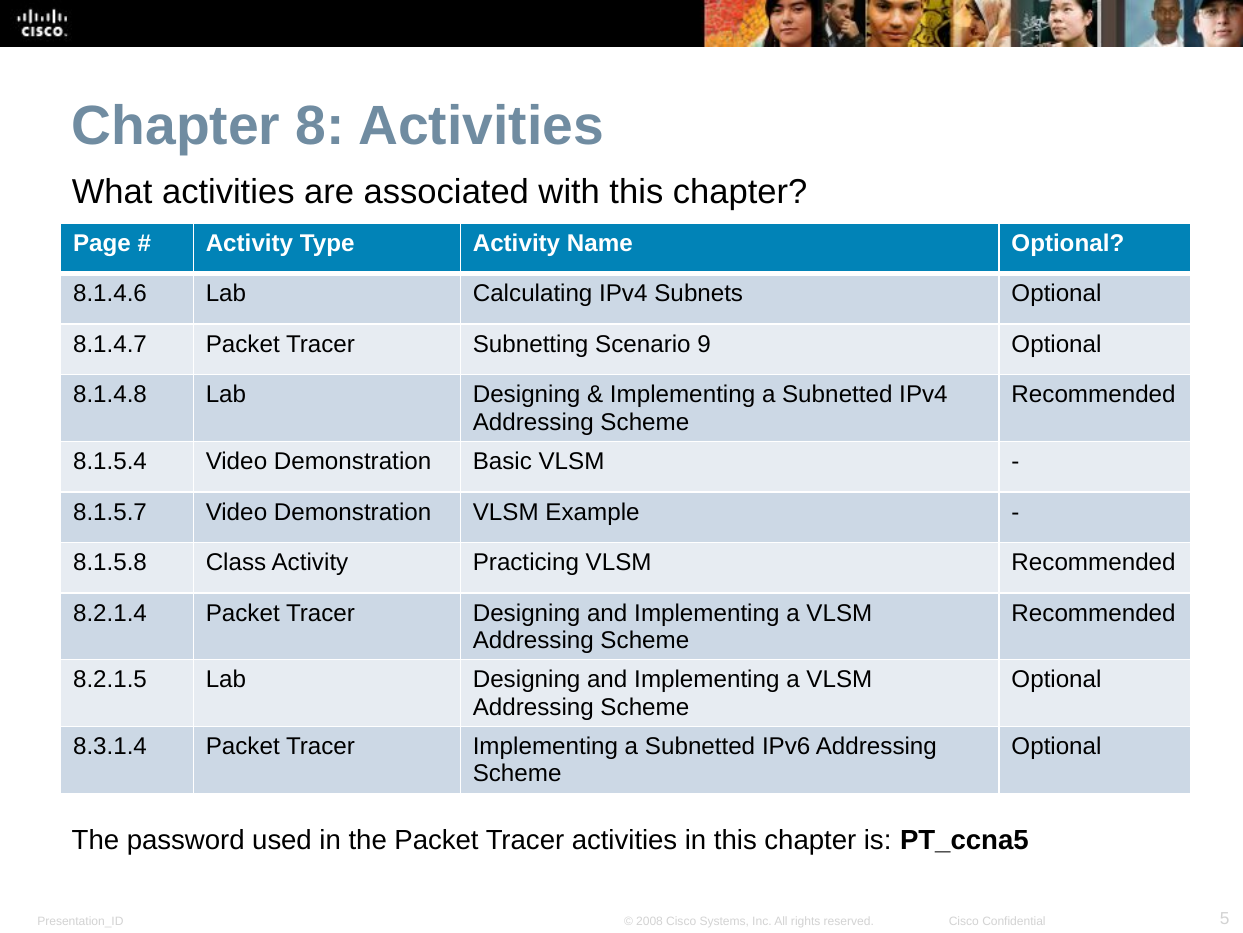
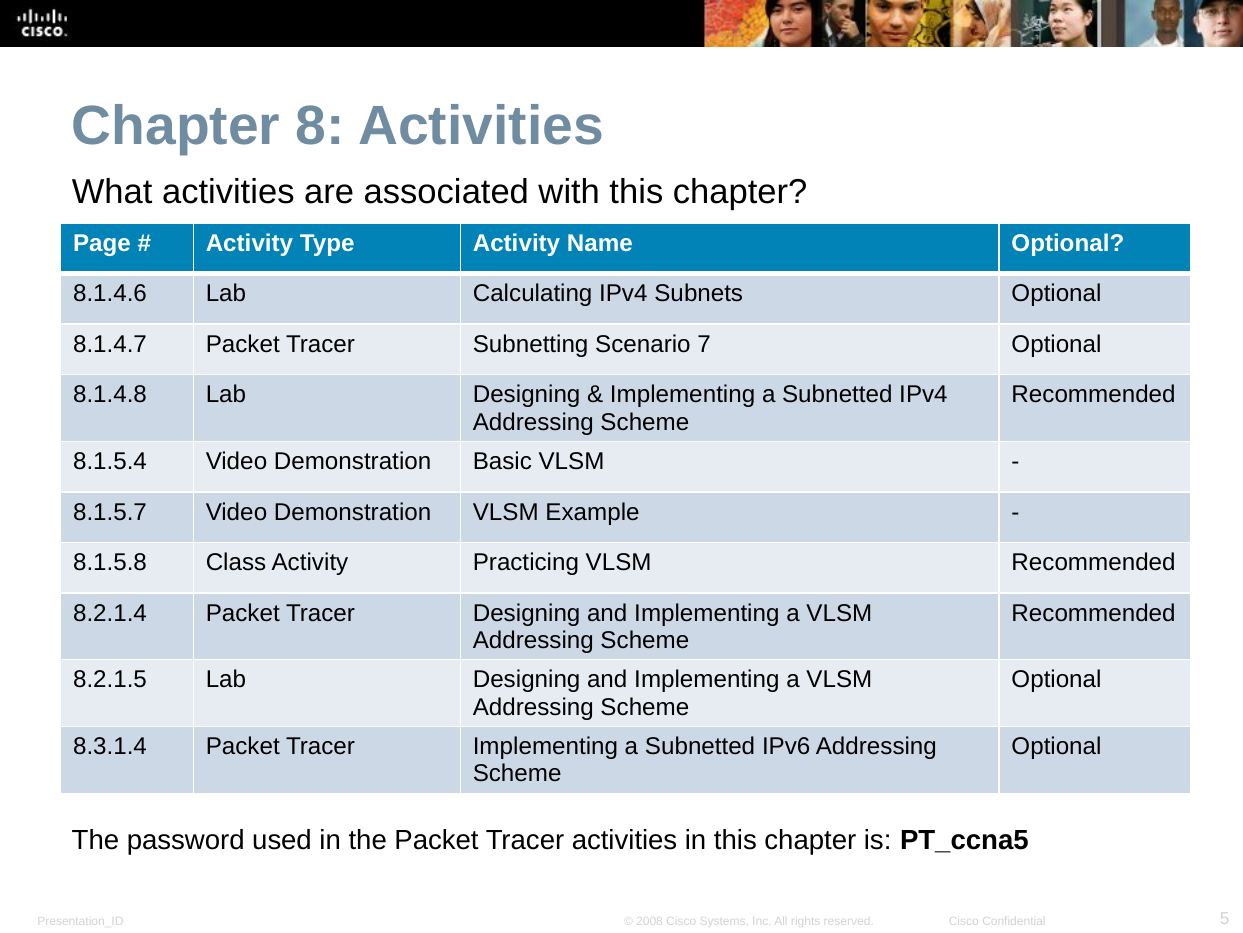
9: 9 -> 7
